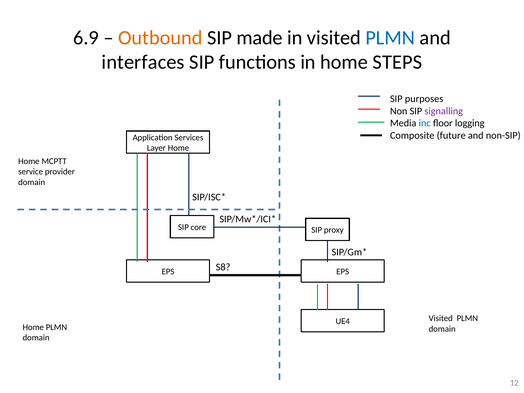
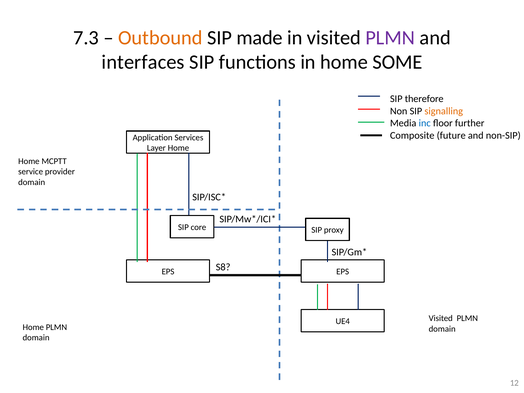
6.9: 6.9 -> 7.3
PLMN at (390, 38) colour: blue -> purple
STEPS: STEPS -> SOME
purposes: purposes -> therefore
signalling colour: purple -> orange
logging: logging -> further
